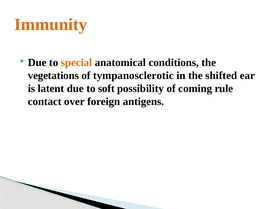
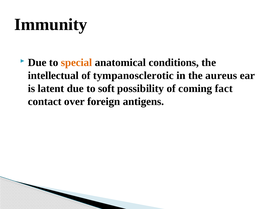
Immunity colour: orange -> black
vegetations: vegetations -> intellectual
shifted: shifted -> aureus
rule: rule -> fact
